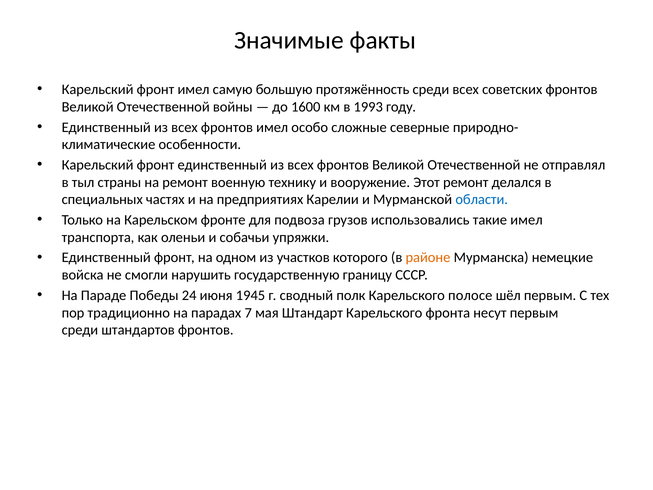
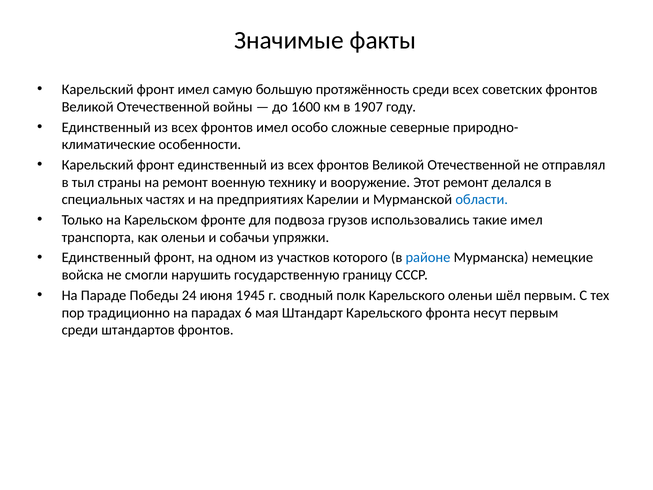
1993: 1993 -> 1907
районе colour: orange -> blue
Карельского полосе: полосе -> оленьи
7: 7 -> 6
